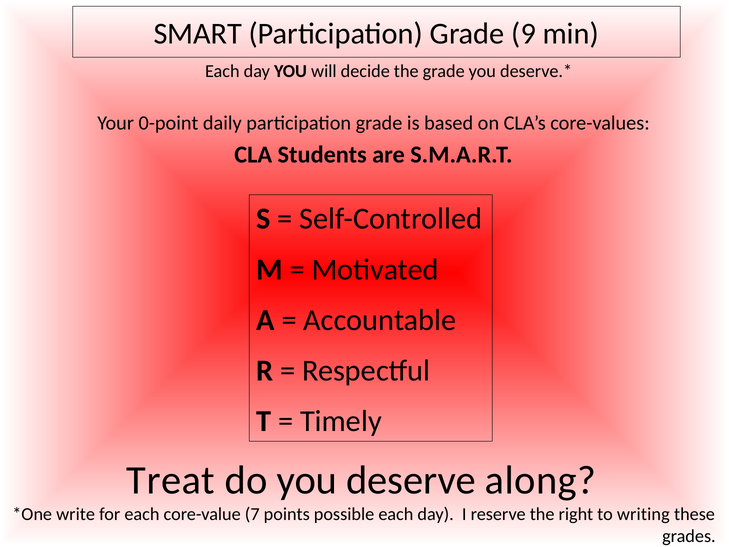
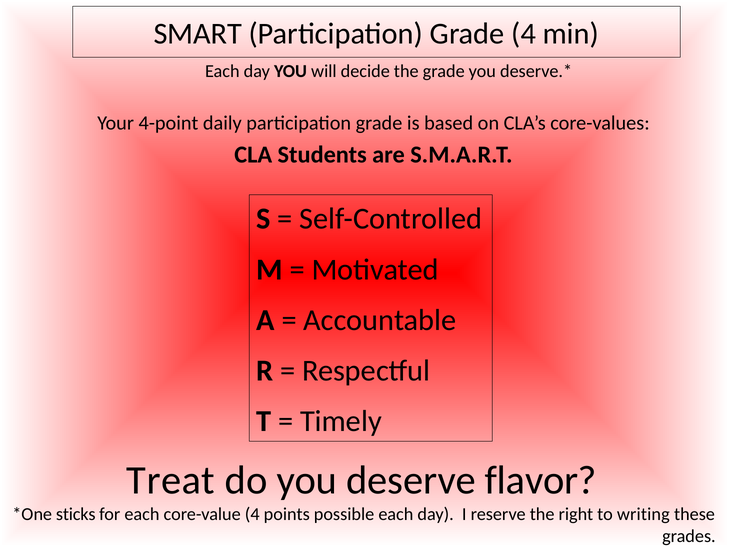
Grade 9: 9 -> 4
0-point: 0-point -> 4-point
along: along -> flavor
write: write -> sticks
core-value 7: 7 -> 4
